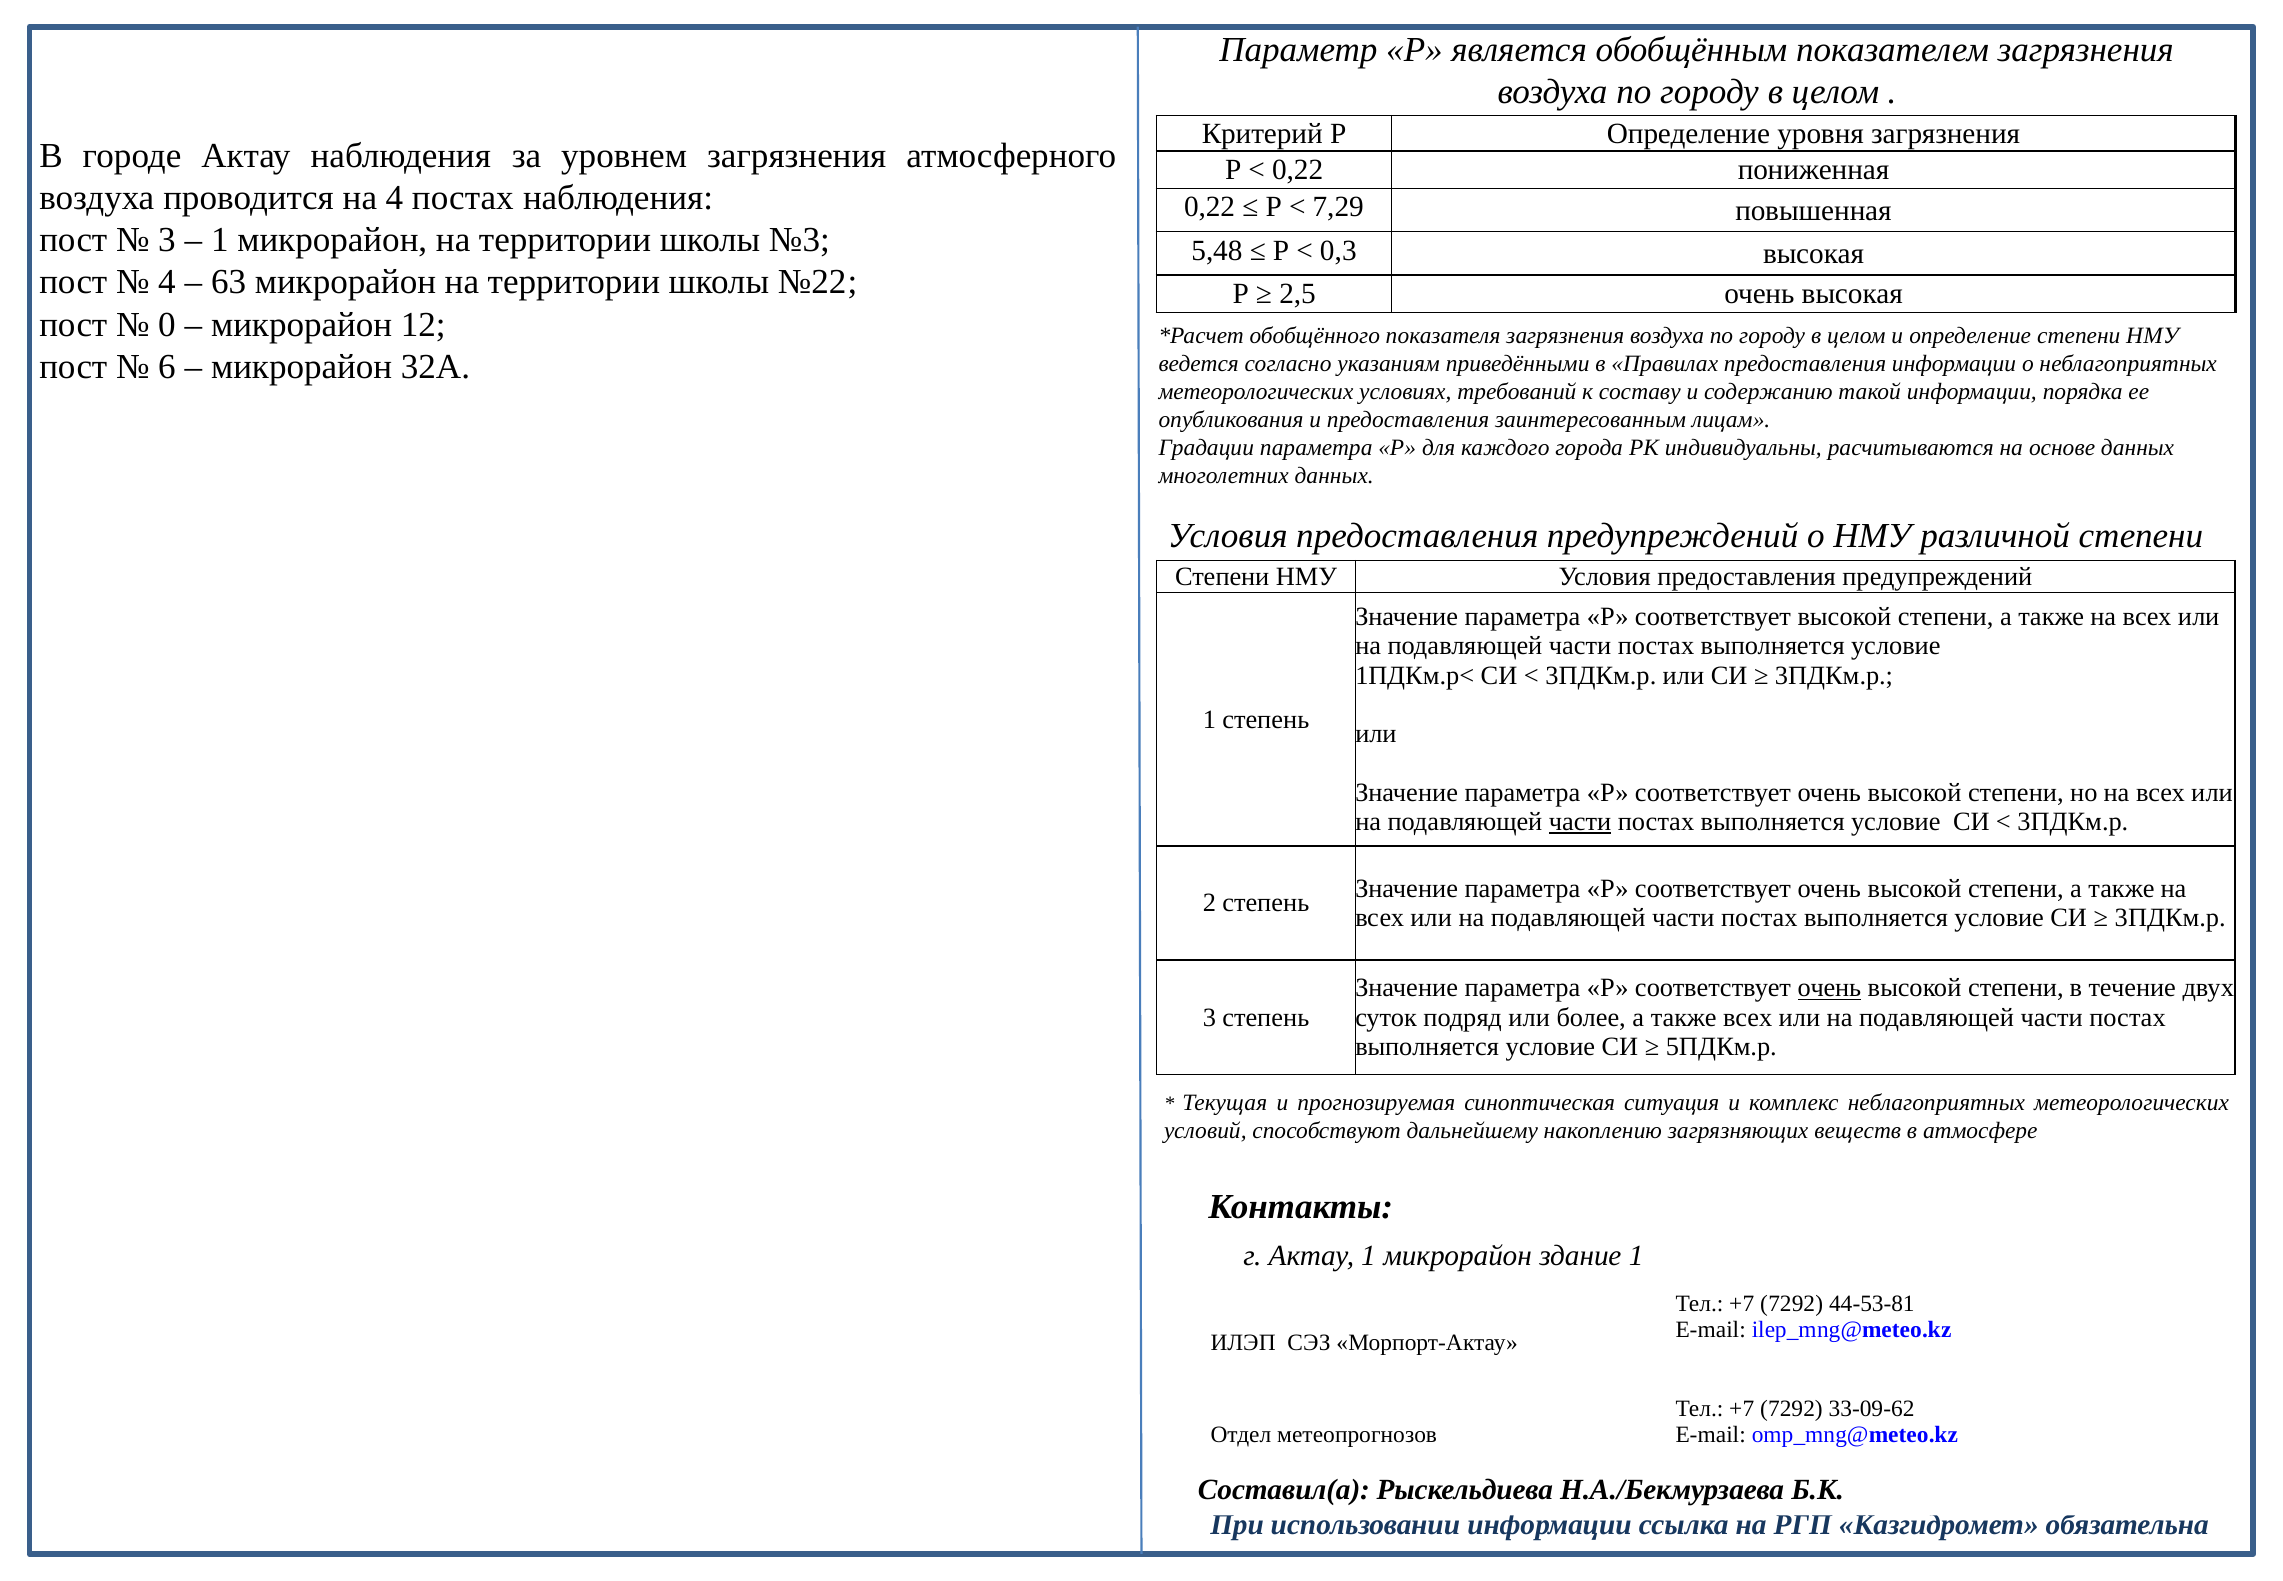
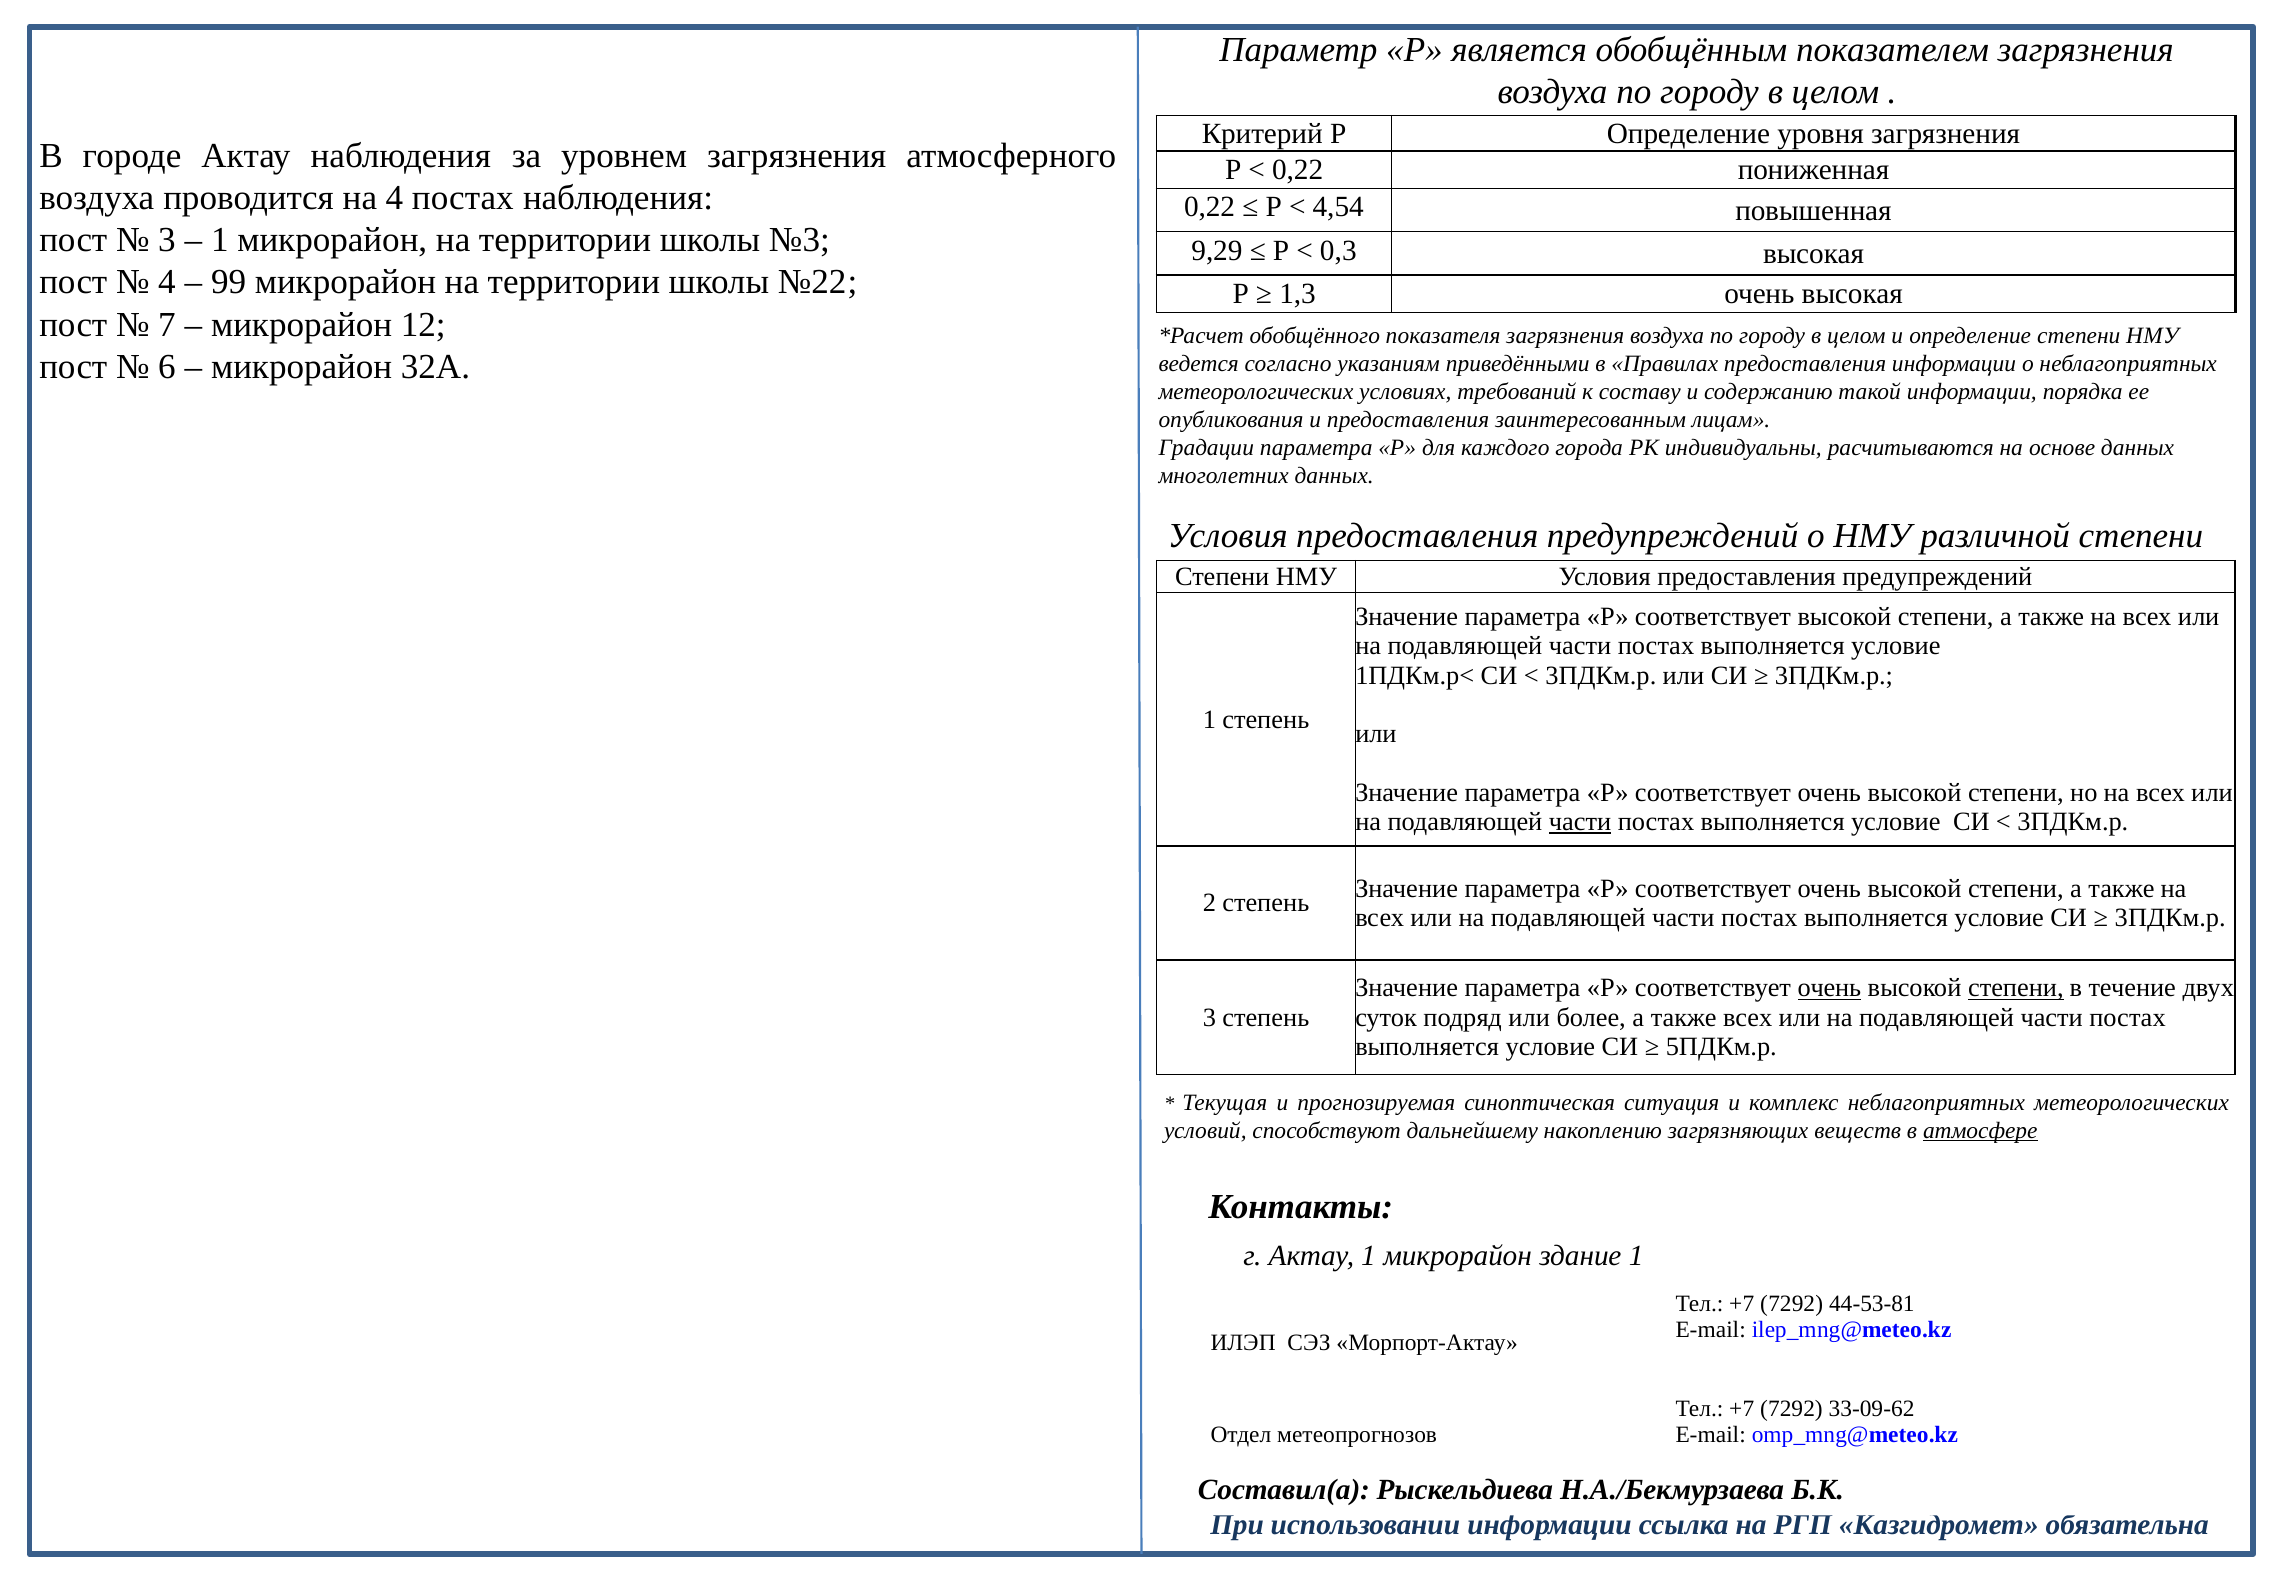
7,29: 7,29 -> 4,54
5,48: 5,48 -> 9,29
63: 63 -> 99
2,5: 2,5 -> 1,3
0: 0 -> 7
степени at (2016, 988) underline: none -> present
атмосфере underline: none -> present
